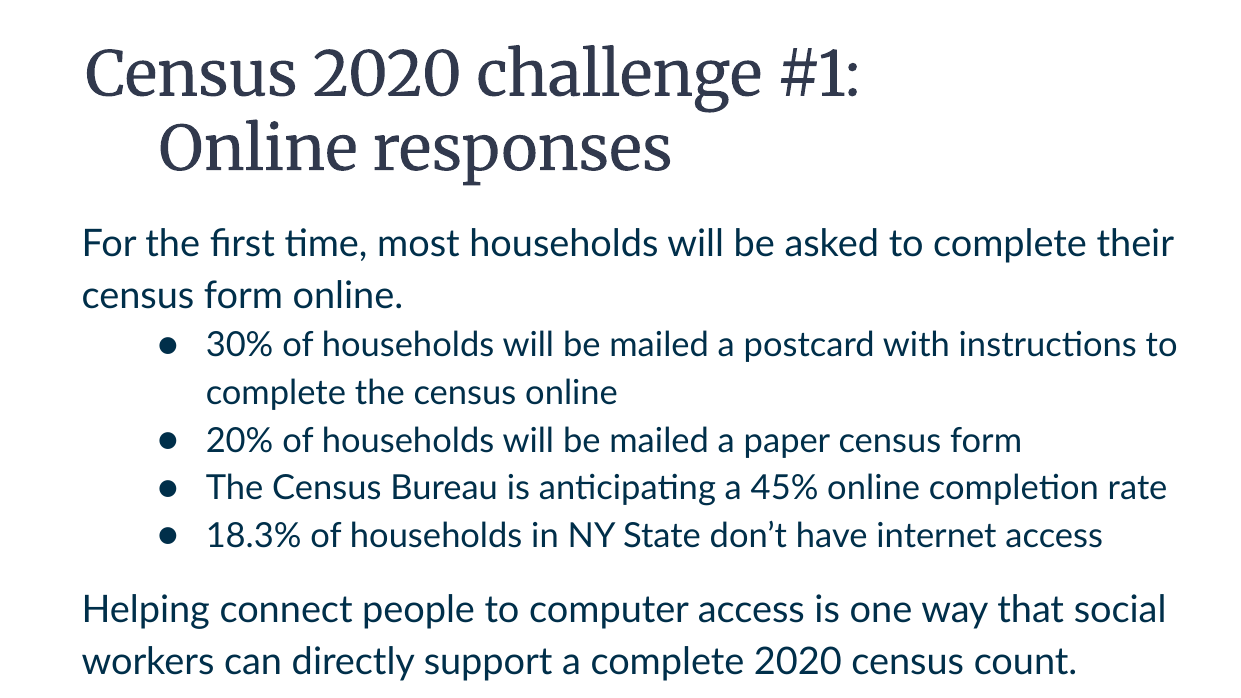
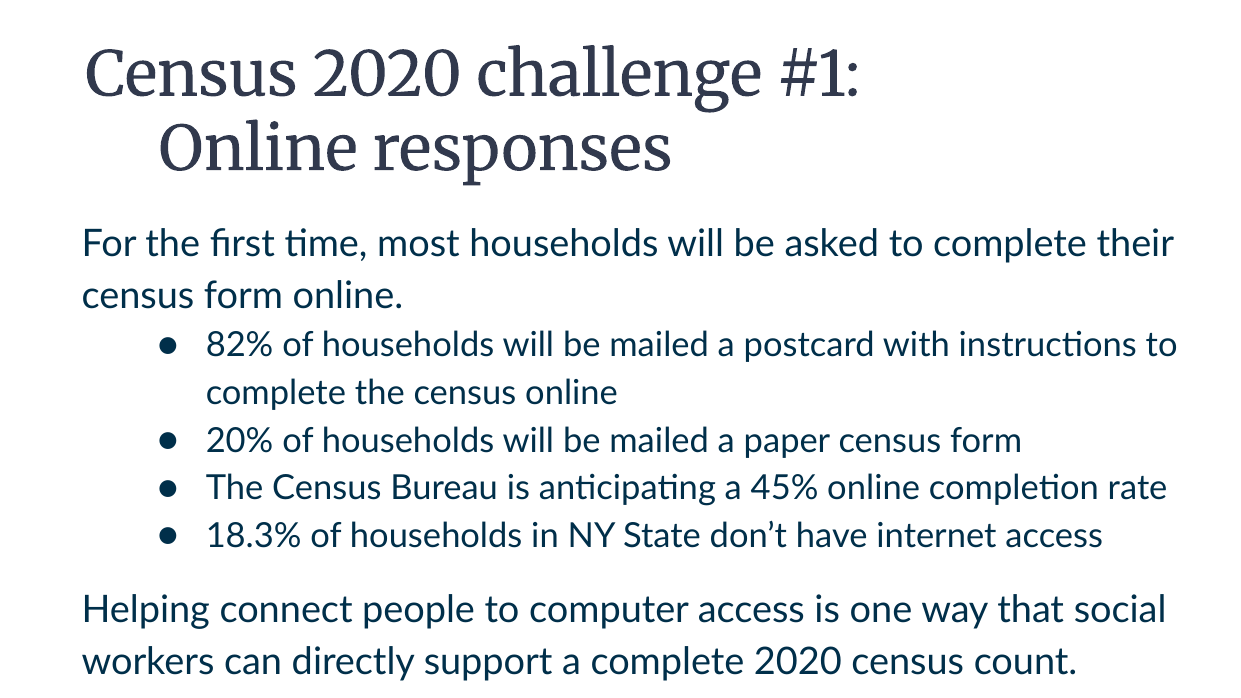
30%: 30% -> 82%
